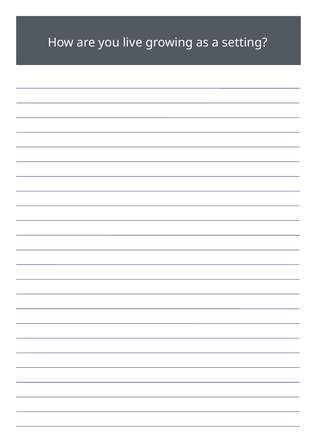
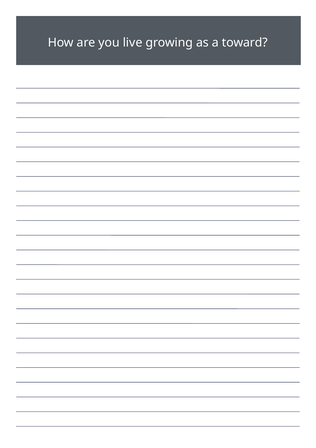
setting: setting -> toward
